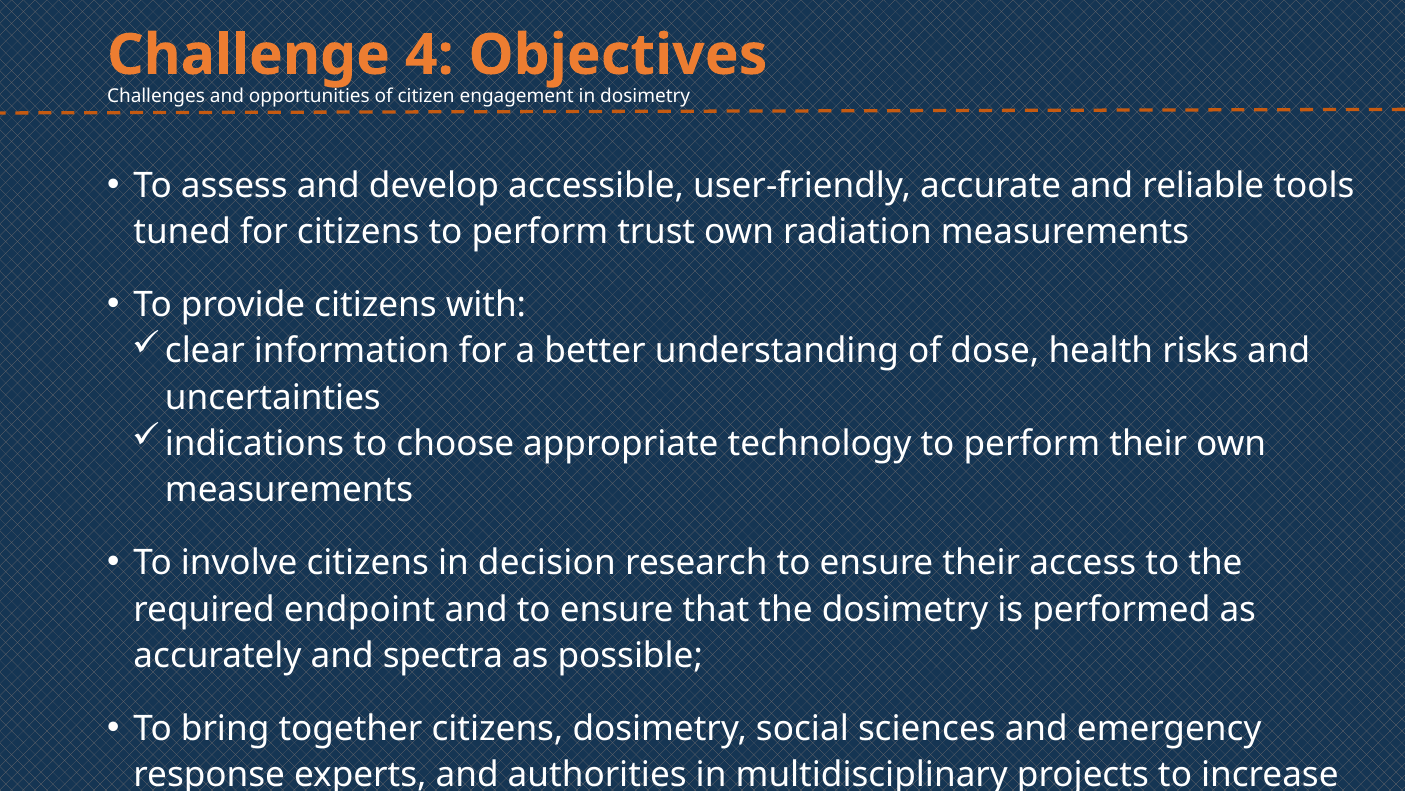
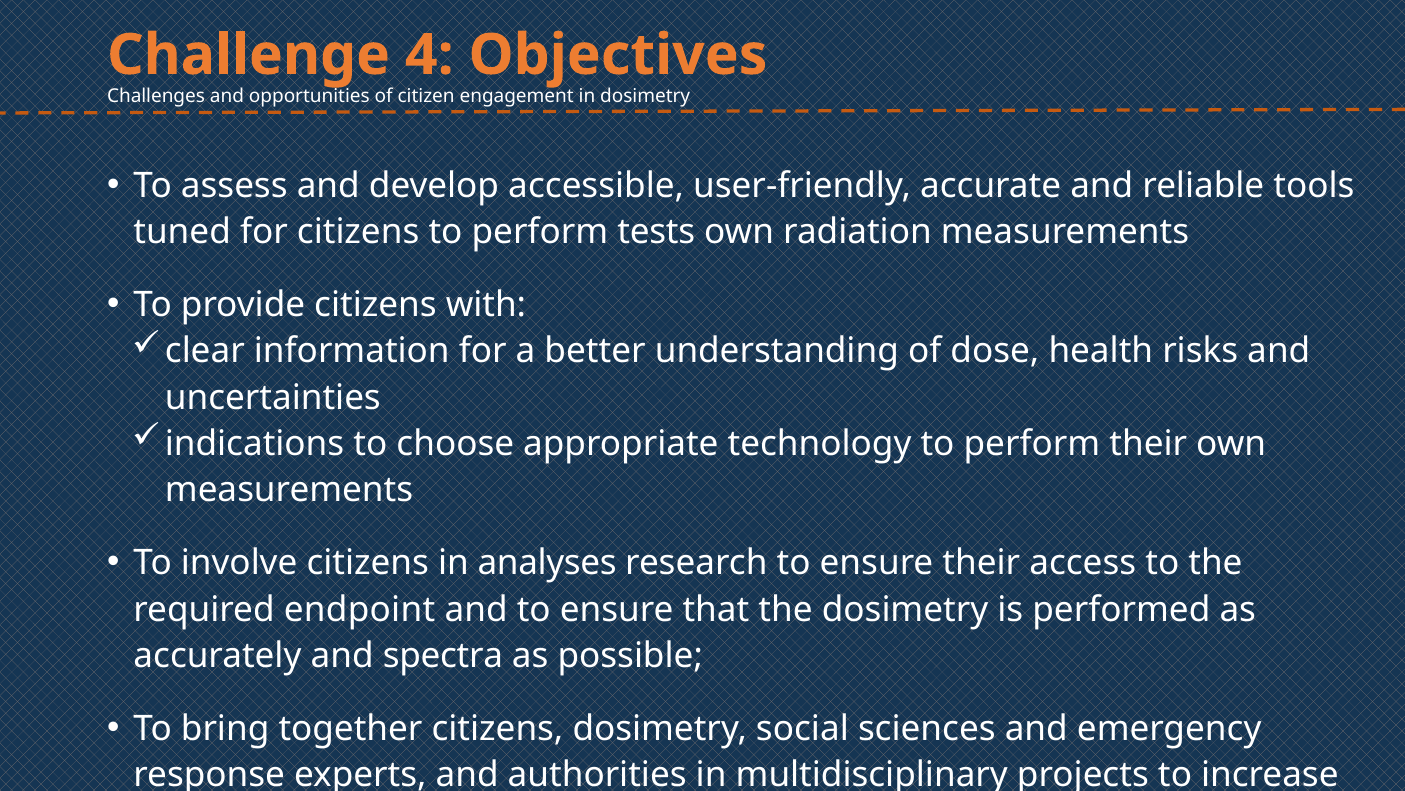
perform trust: trust -> tests
decision: decision -> analyses
